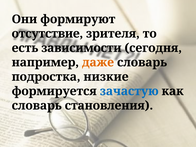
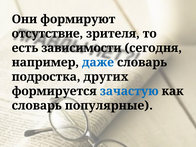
даже colour: orange -> blue
низкие: низкие -> других
становления: становления -> популярные
